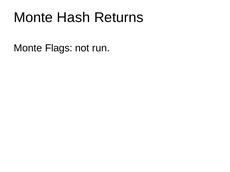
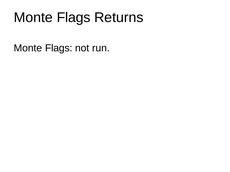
Hash at (73, 17): Hash -> Flags
